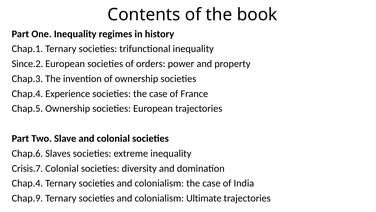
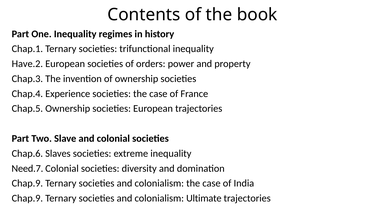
Since.2: Since.2 -> Have.2
Crisis.7: Crisis.7 -> Need.7
Chap.4 at (27, 183): Chap.4 -> Chap.9
